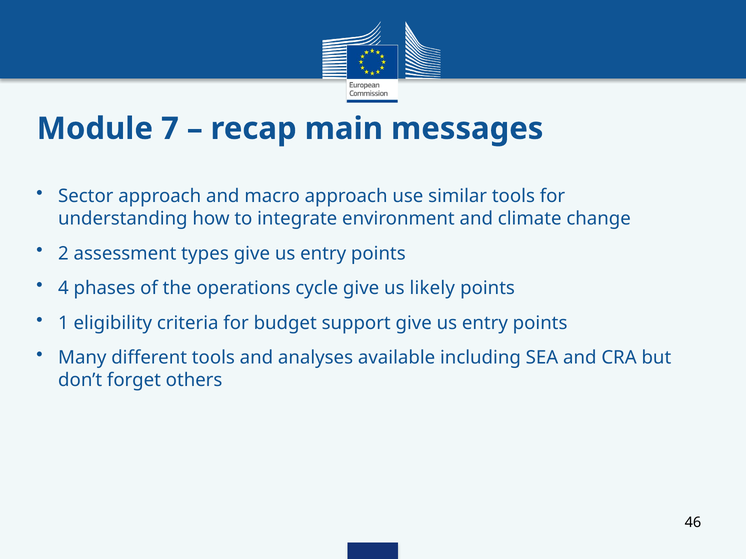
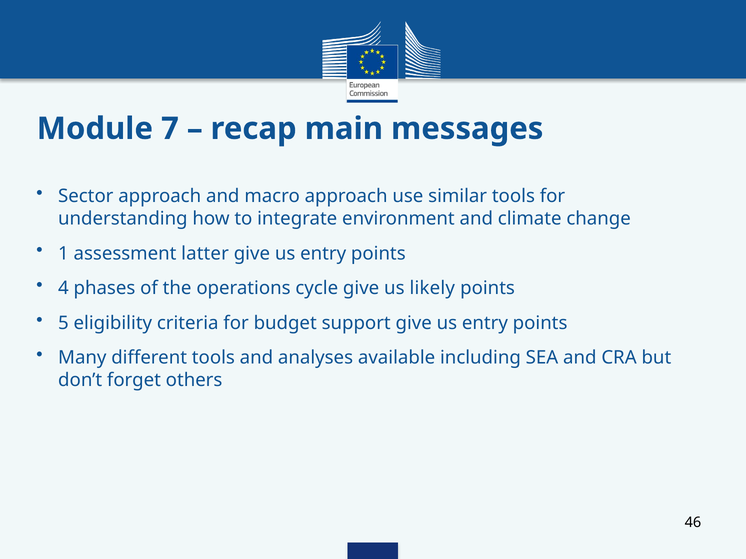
2: 2 -> 1
types: types -> latter
1: 1 -> 5
